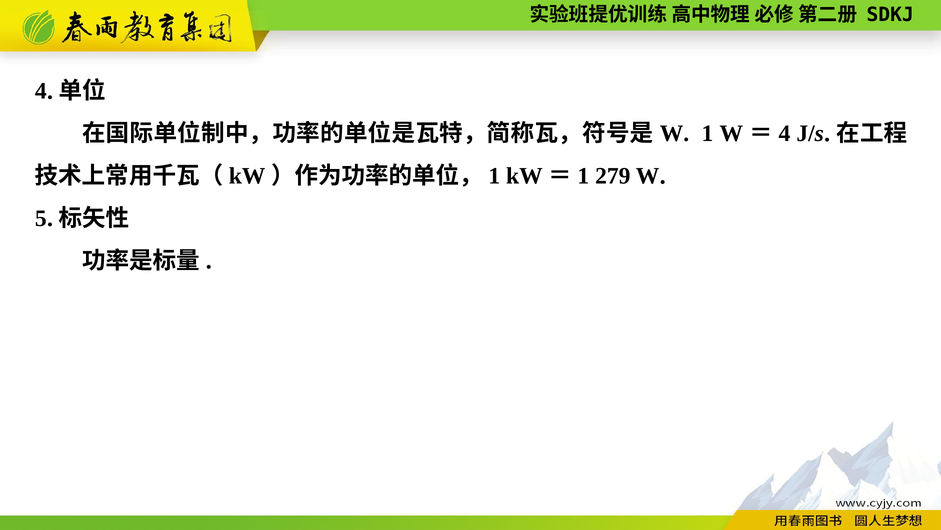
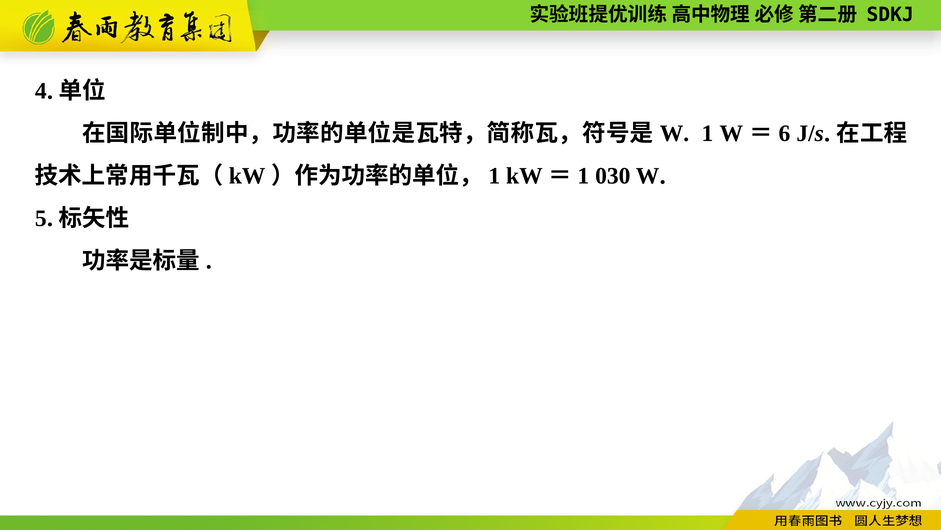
4 at (784, 133): 4 -> 6
279: 279 -> 030
